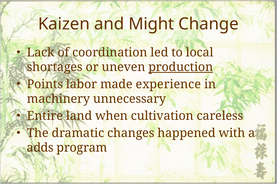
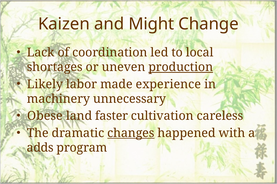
Points: Points -> Likely
Entire: Entire -> Obese
when: when -> faster
changes underline: none -> present
